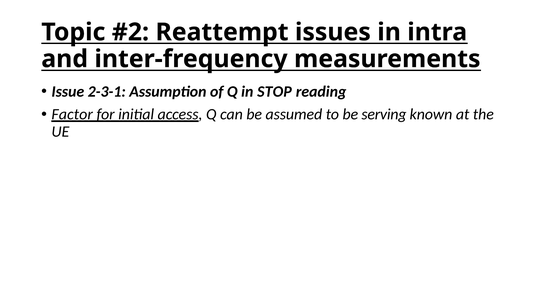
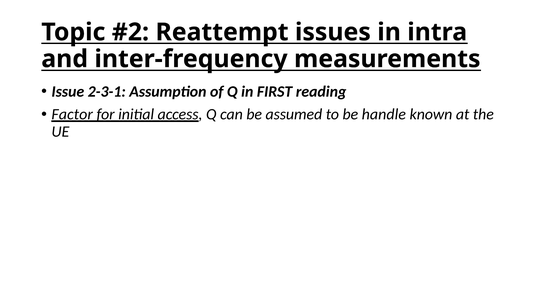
STOP: STOP -> FIRST
serving: serving -> handle
